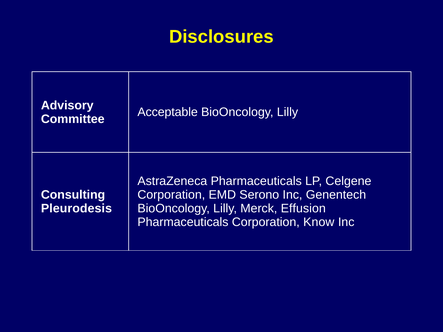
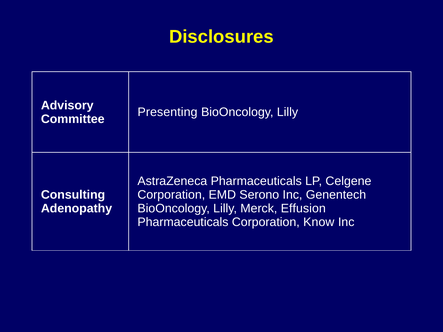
Acceptable: Acceptable -> Presenting
Pleurodesis: Pleurodesis -> Adenopathy
